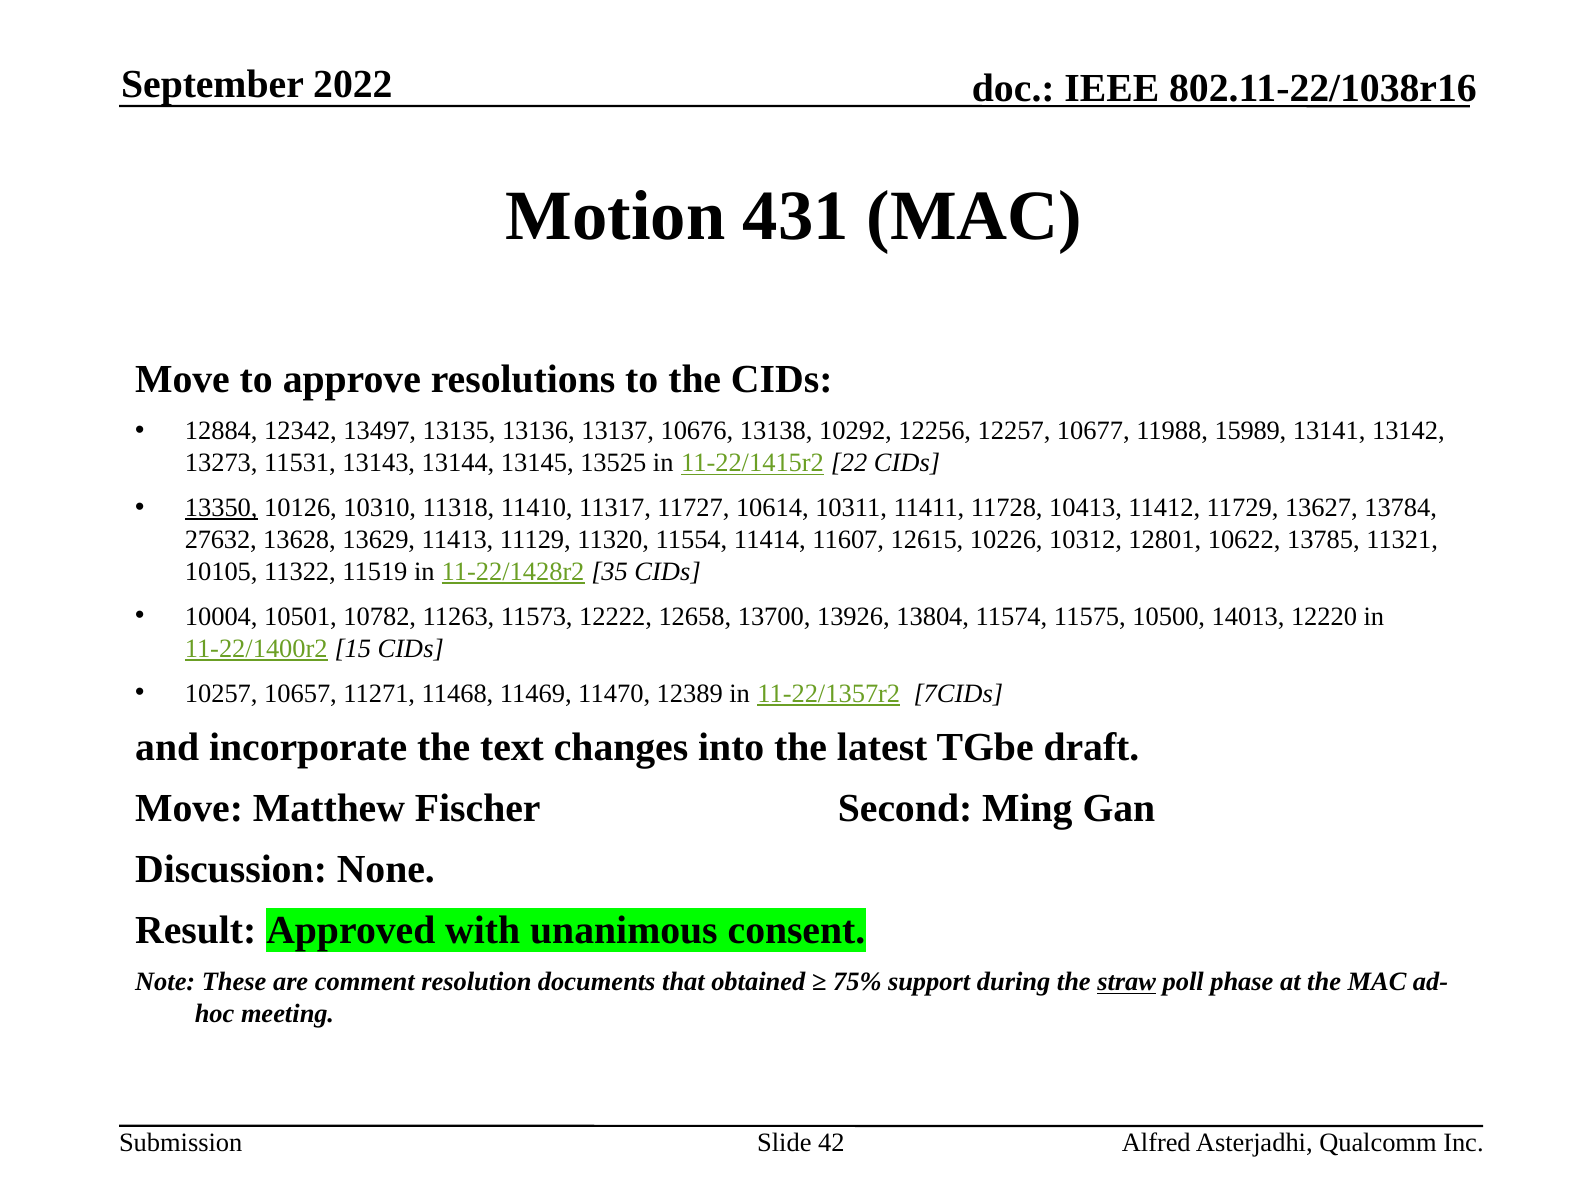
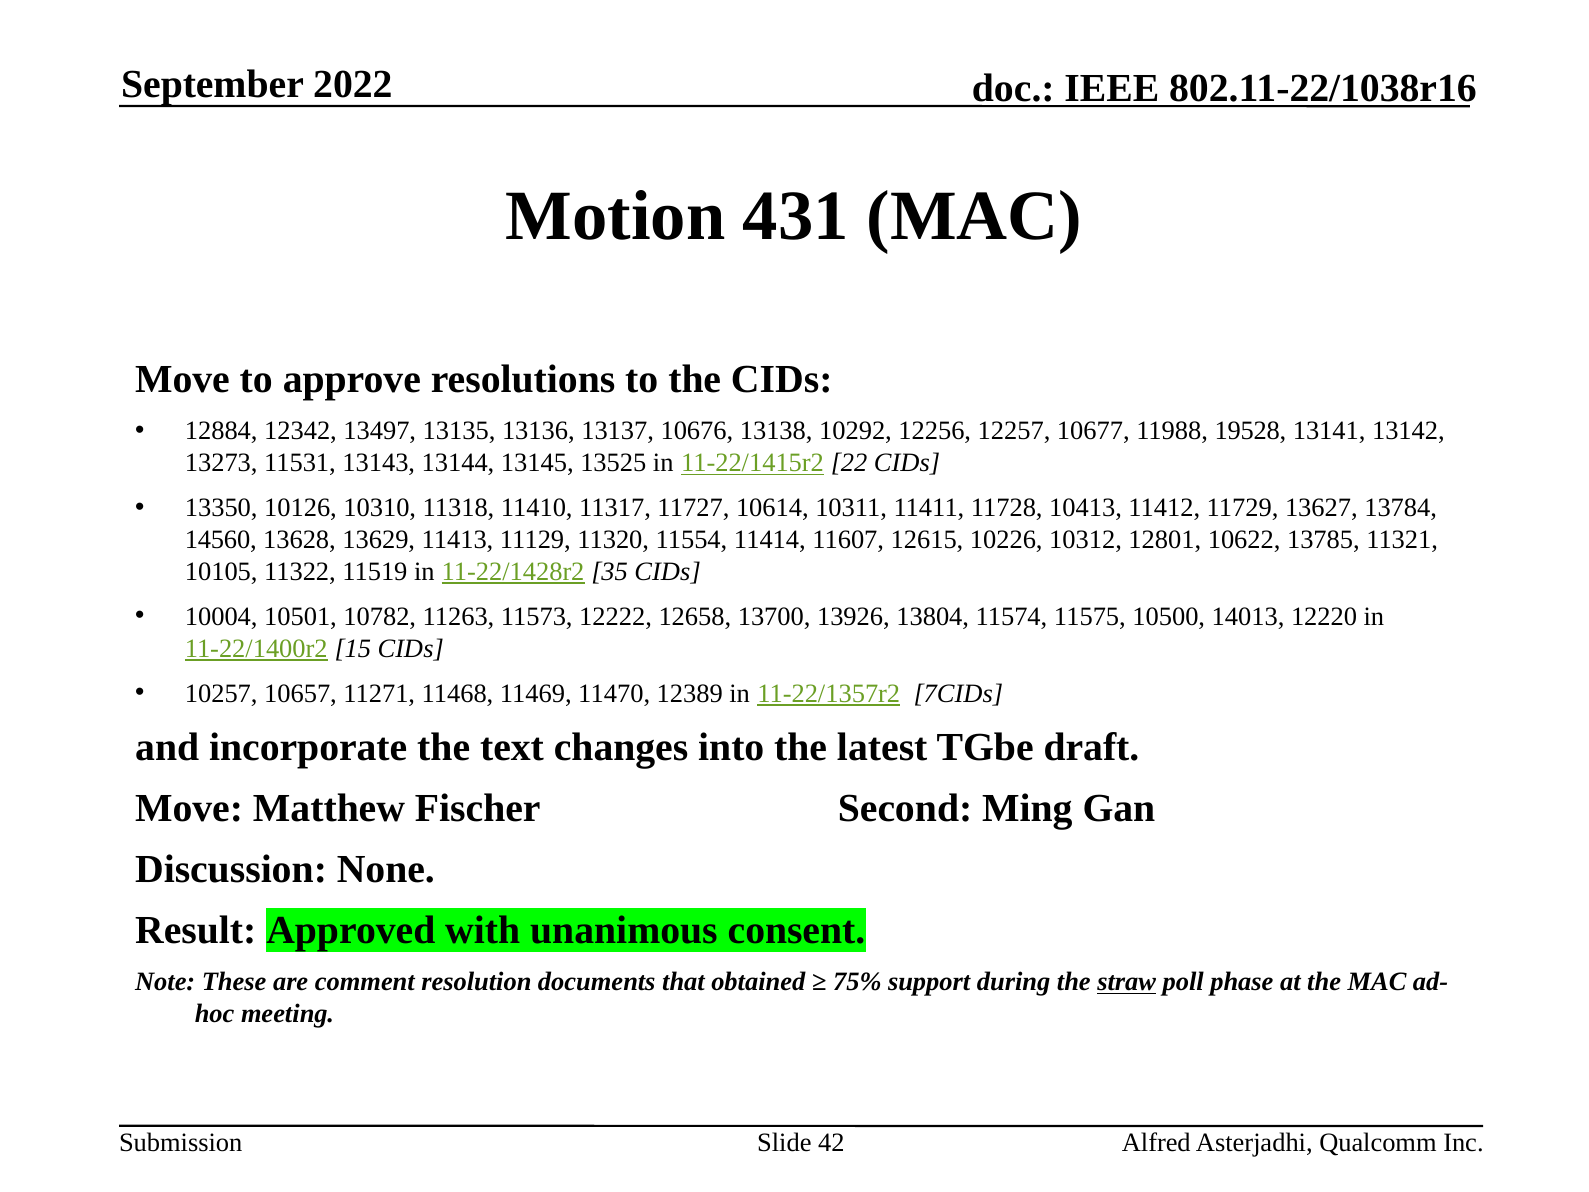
15989: 15989 -> 19528
13350 underline: present -> none
27632: 27632 -> 14560
